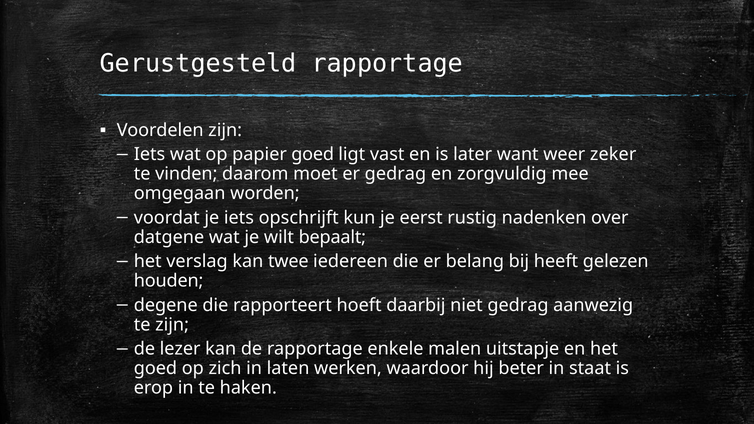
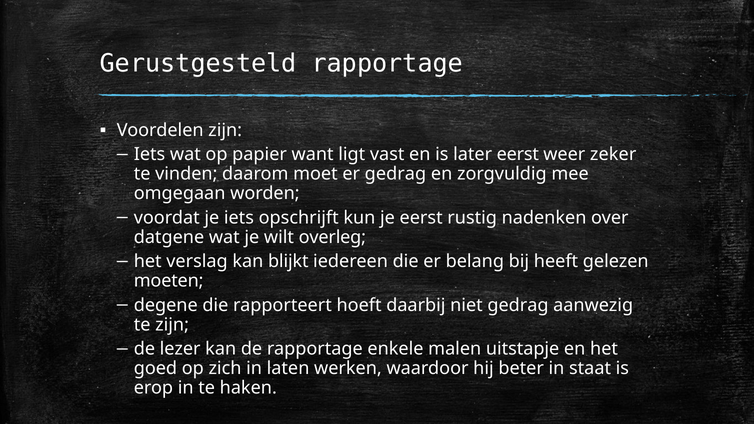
papier goed: goed -> want
later want: want -> eerst
bepaalt: bepaalt -> overleg
twee: twee -> blijkt
houden: houden -> moeten
